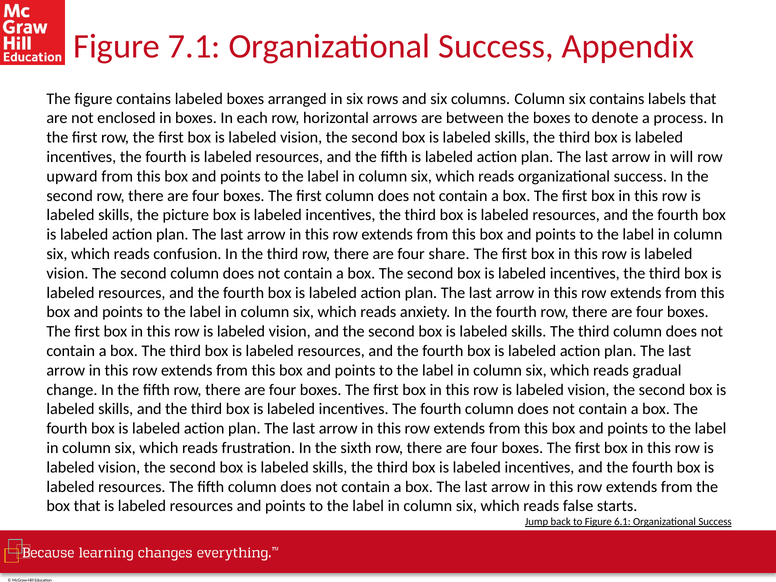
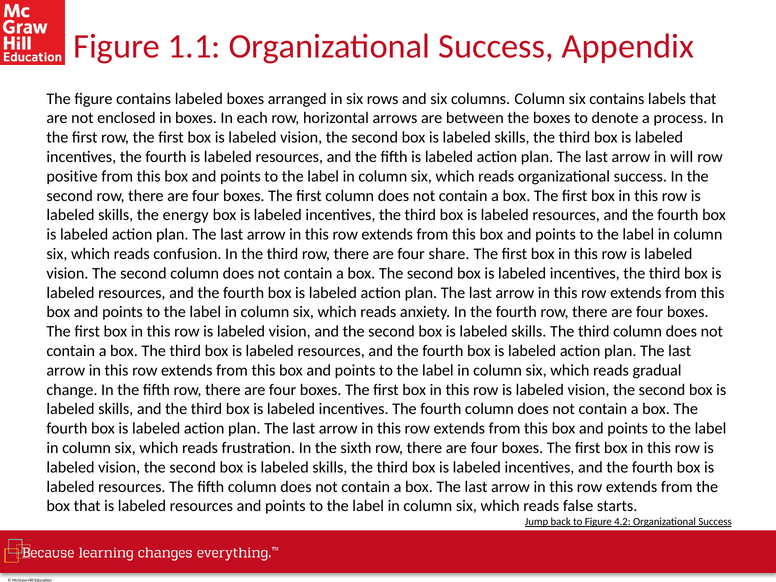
7.1: 7.1 -> 1.1
upward: upward -> positive
picture: picture -> energy
6.1: 6.1 -> 4.2
